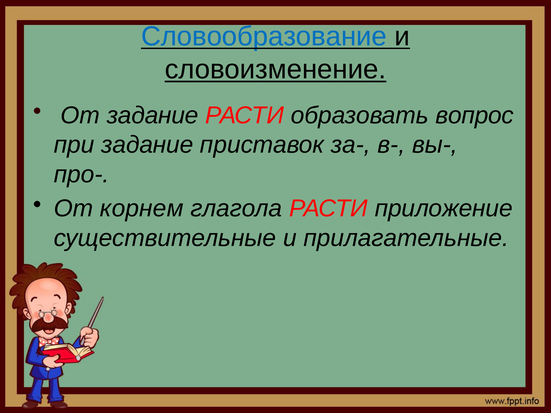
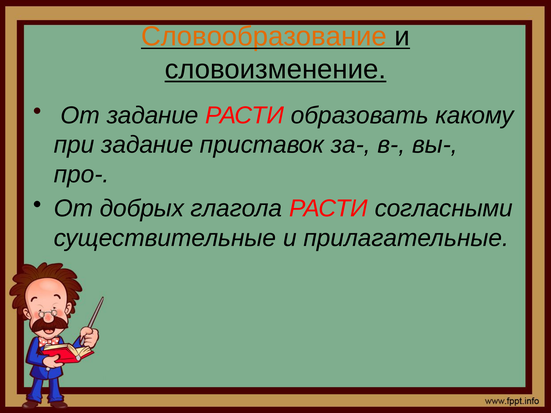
Словообразование colour: blue -> orange
вопрос: вопрос -> какому
корнем: корнем -> добрых
приложение: приложение -> согласными
